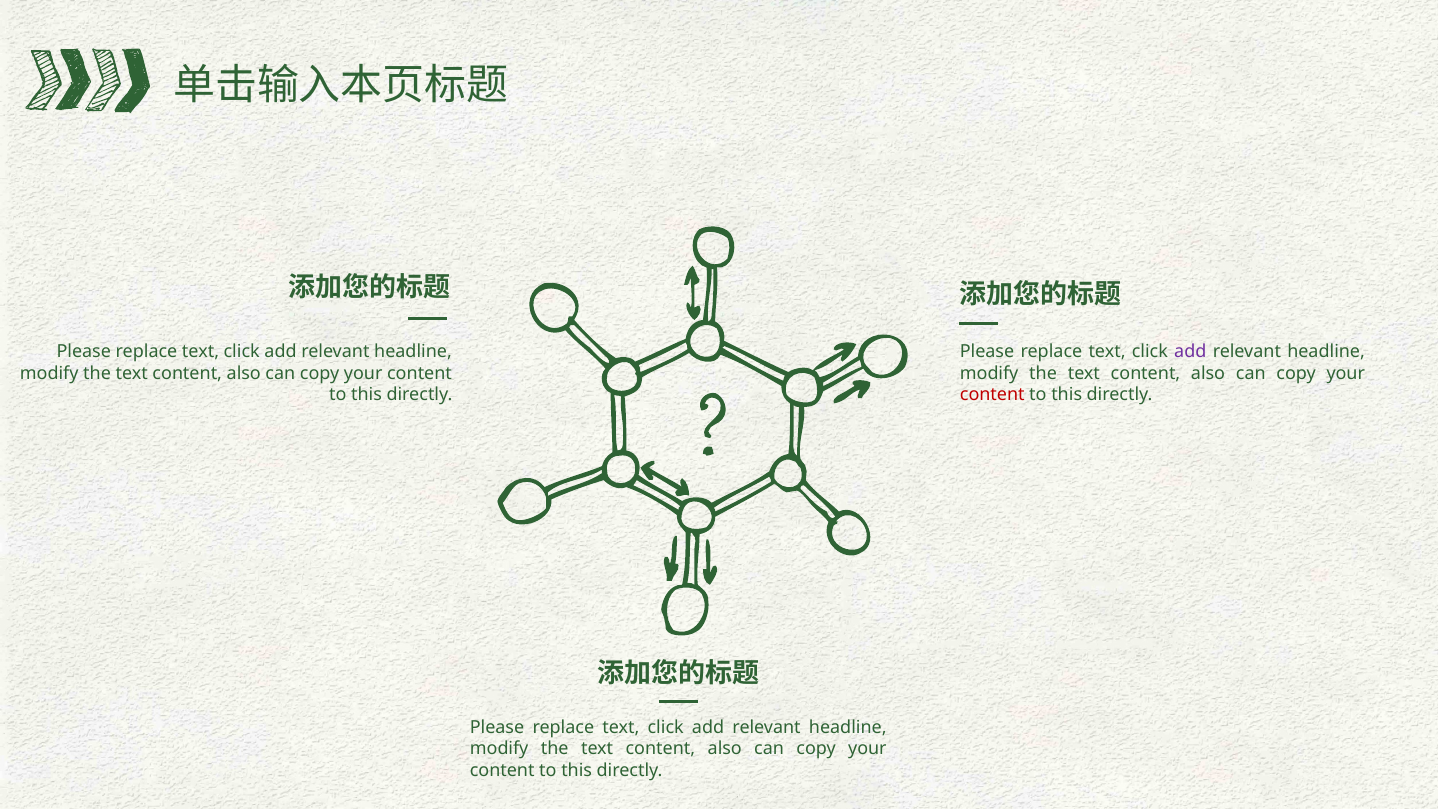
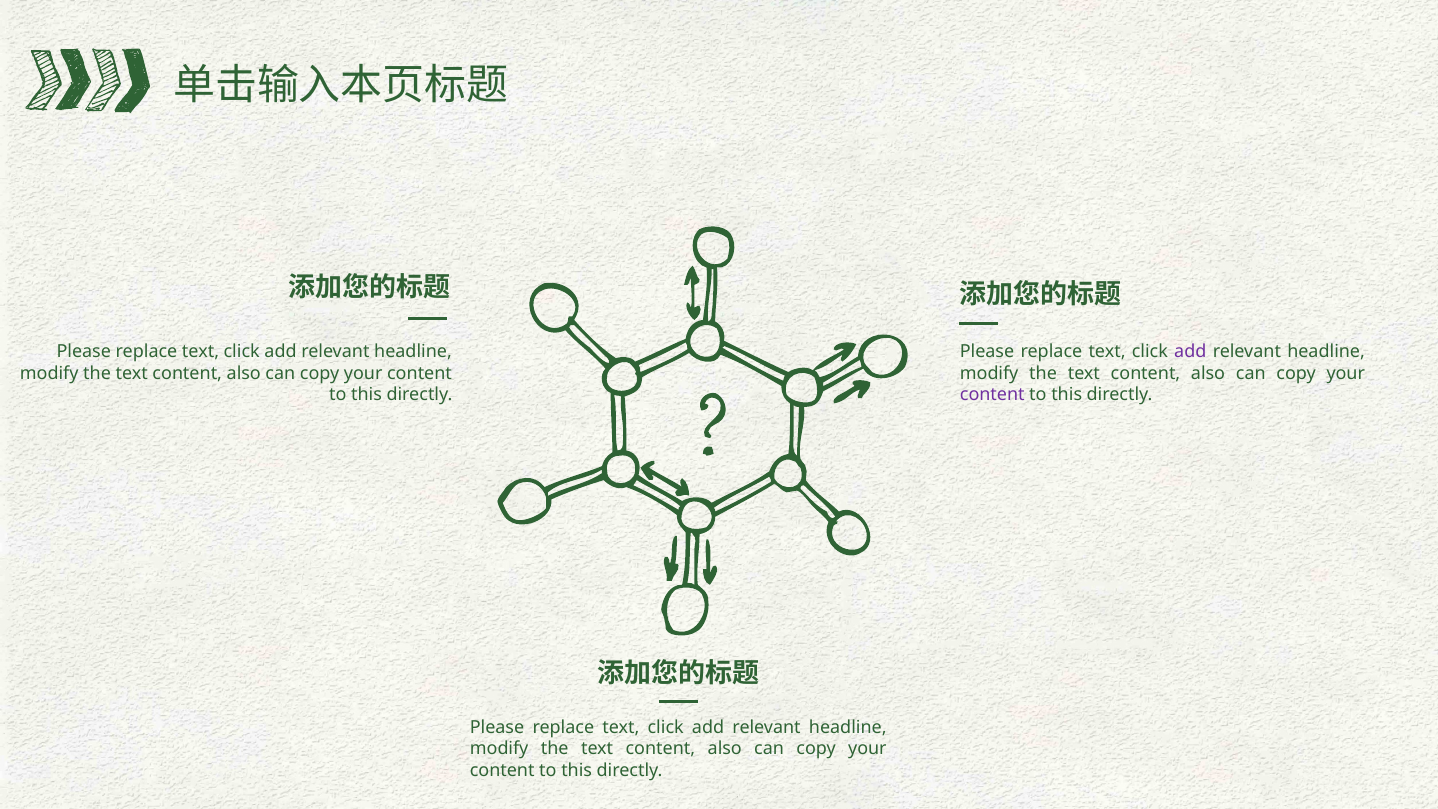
content at (992, 395) colour: red -> purple
